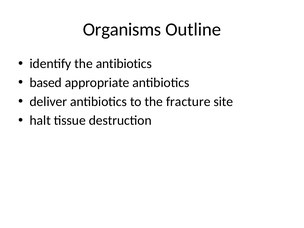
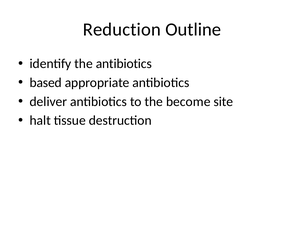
Organisms: Organisms -> Reduction
fracture: fracture -> become
